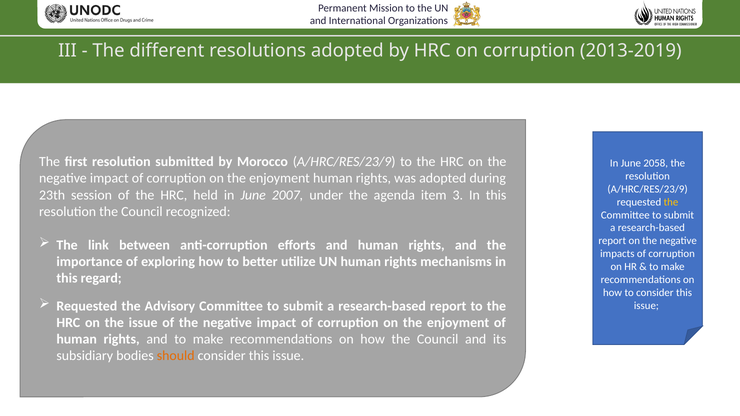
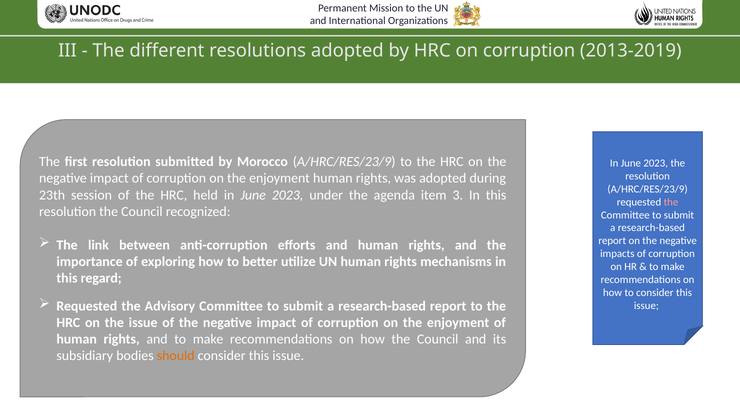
2058 at (656, 163): 2058 -> 2023
held in June 2007: 2007 -> 2023
the at (671, 202) colour: yellow -> pink
